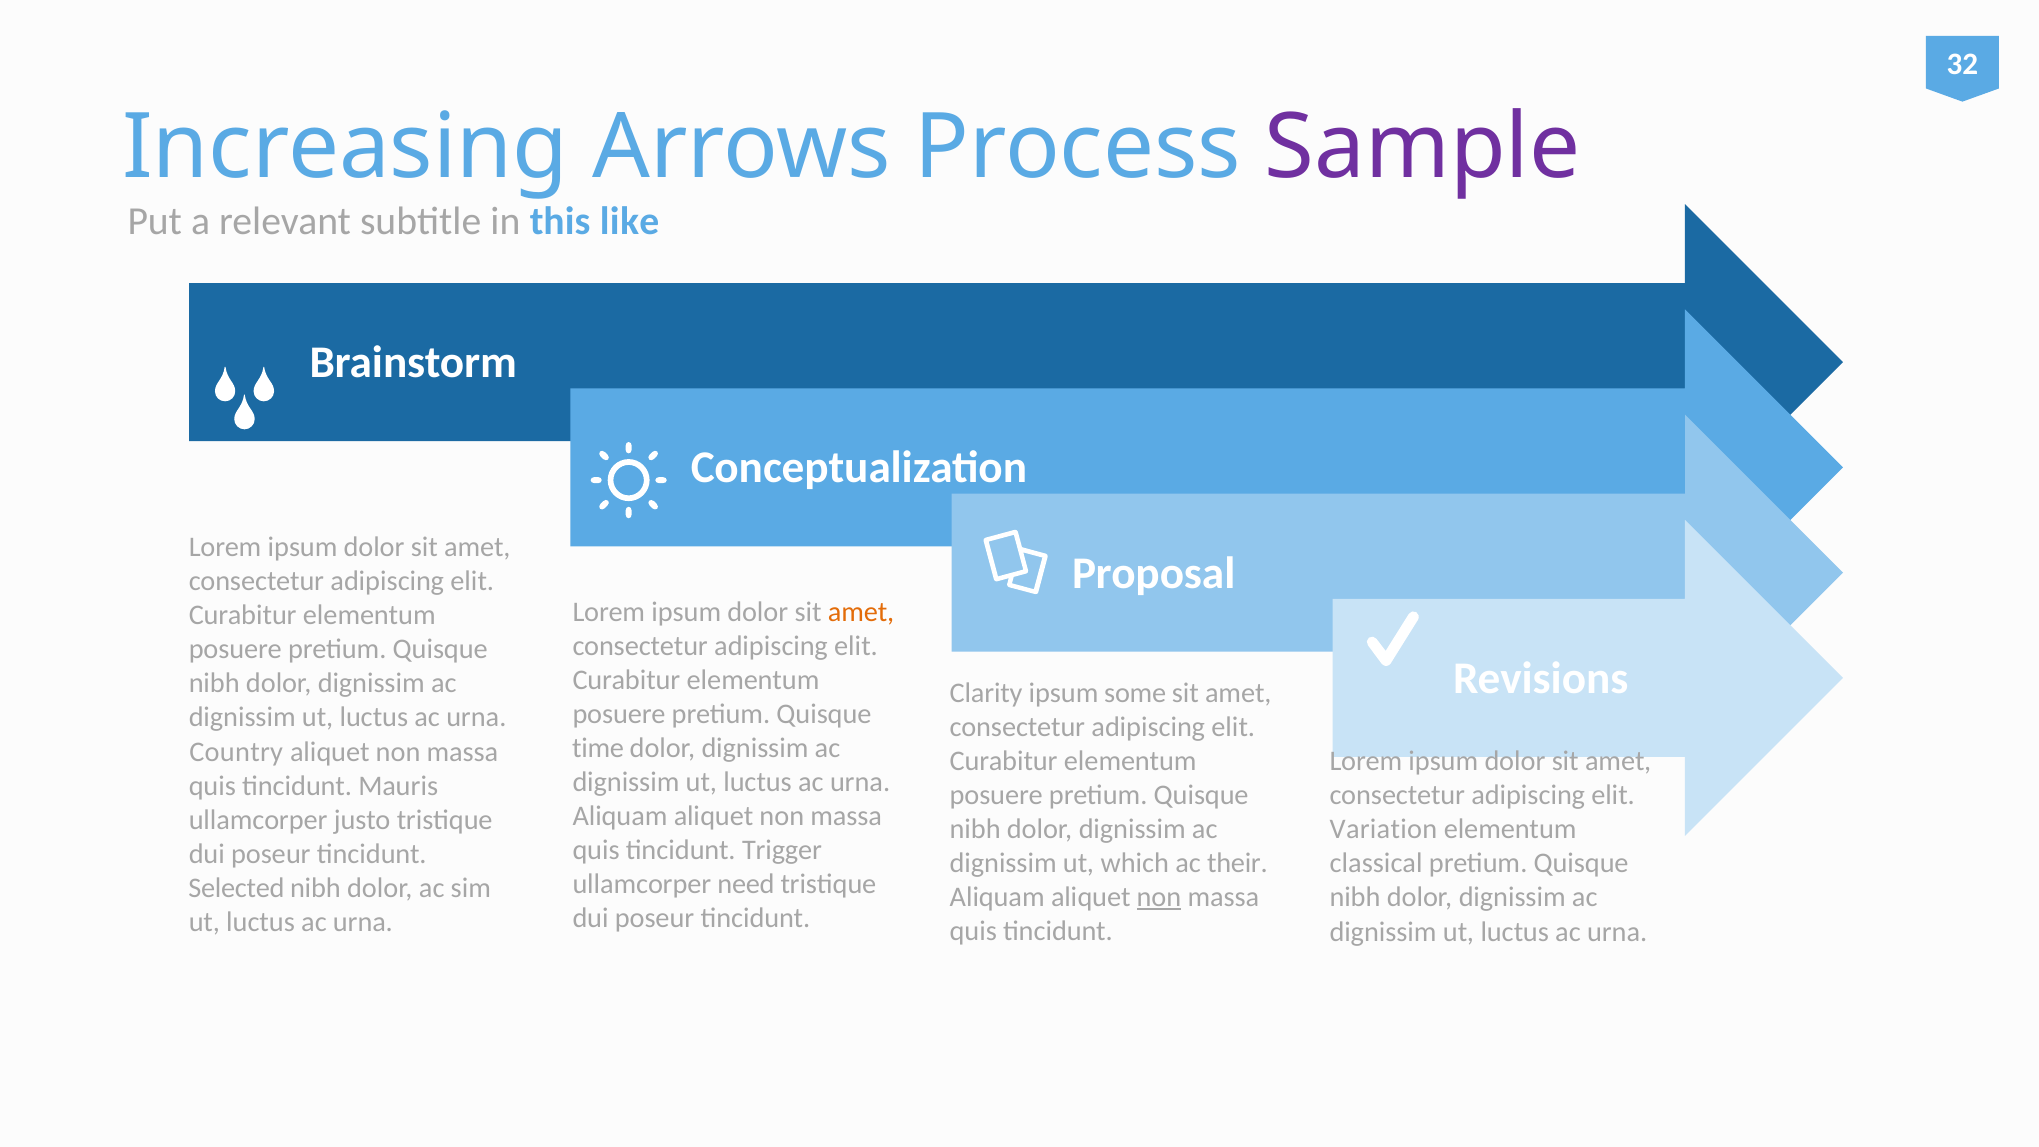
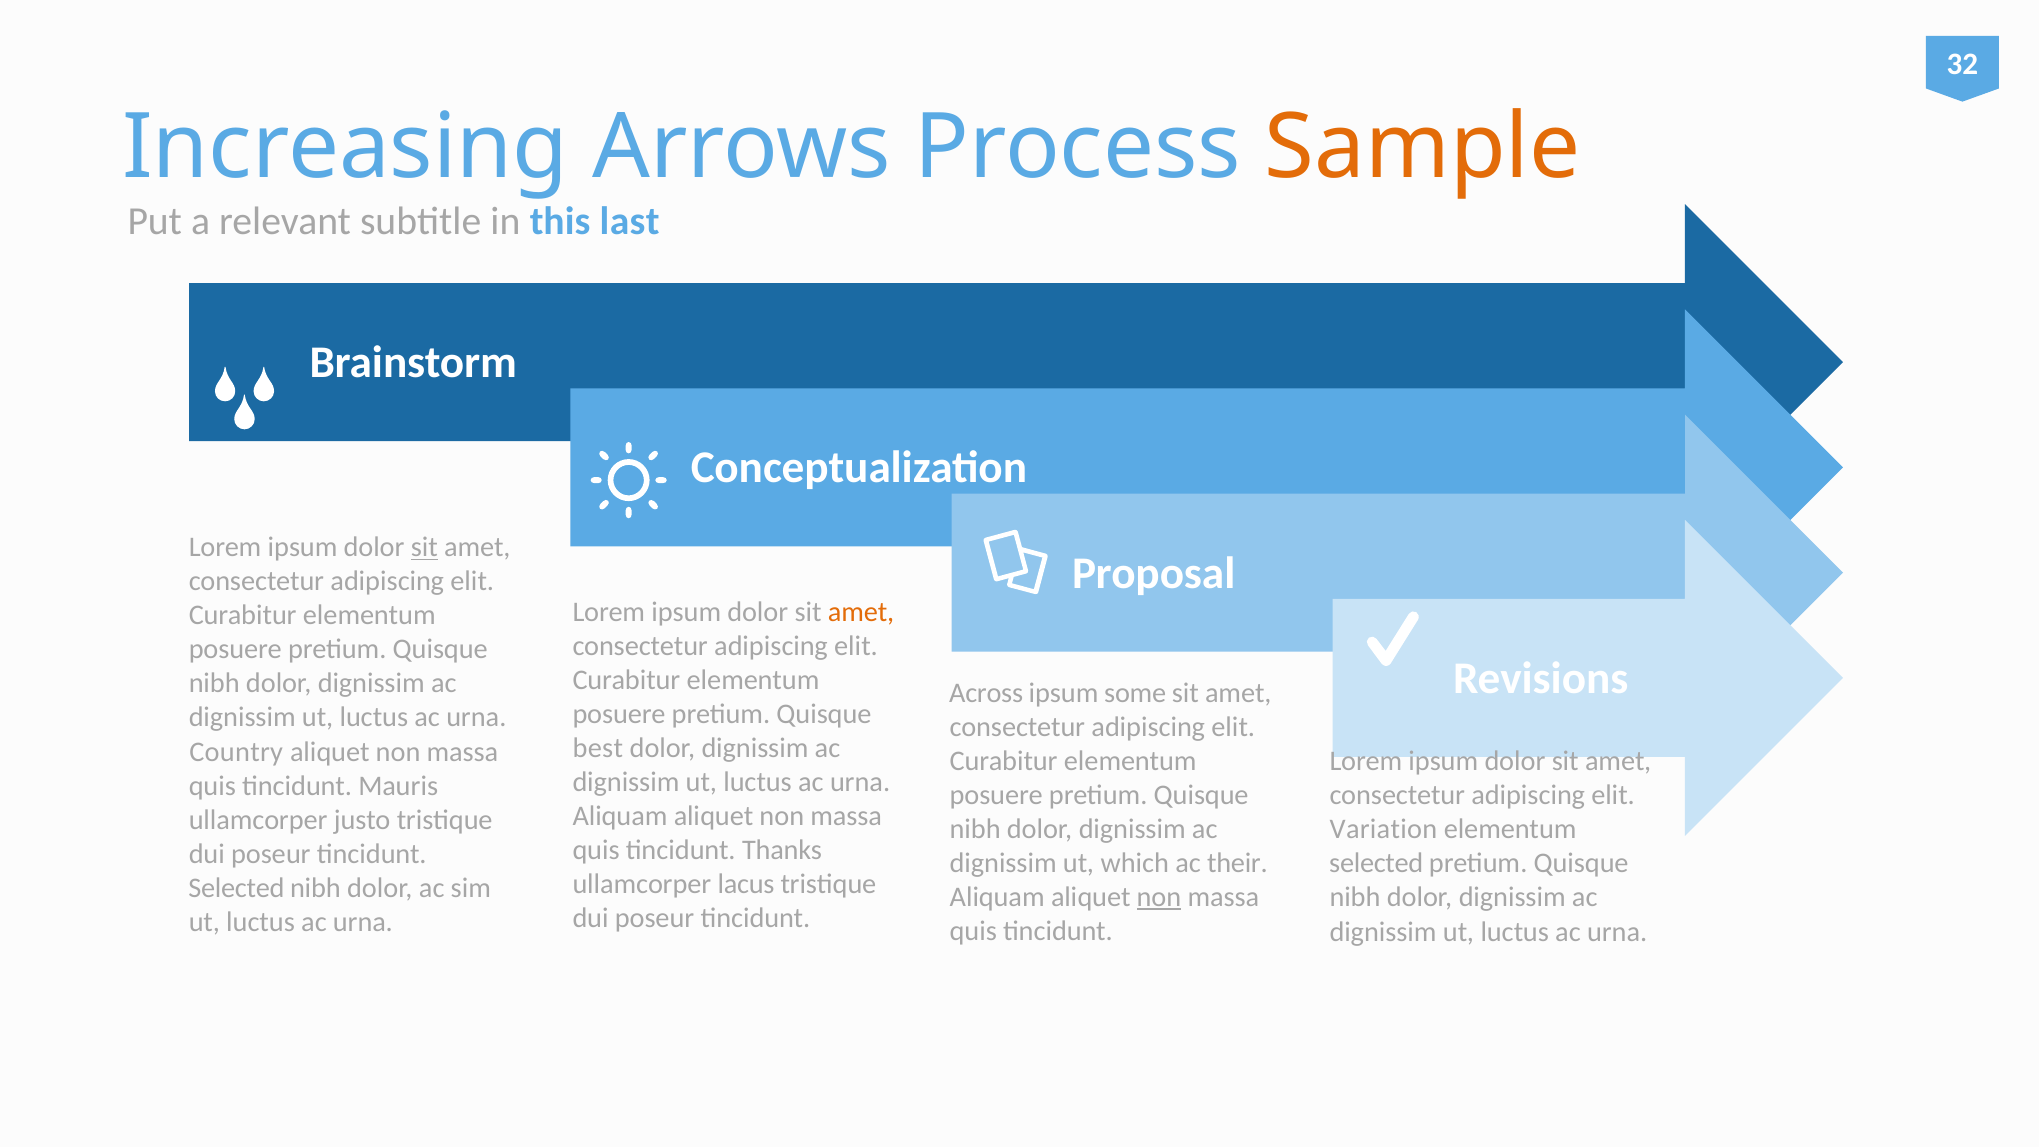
Sample colour: purple -> orange
like: like -> last
sit at (424, 547) underline: none -> present
Clarity: Clarity -> Across
time: time -> best
Trigger: Trigger -> Thanks
classical at (1376, 864): classical -> selected
need: need -> lacus
